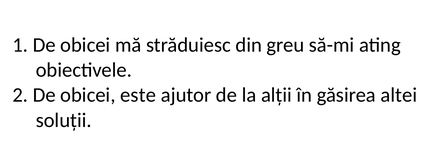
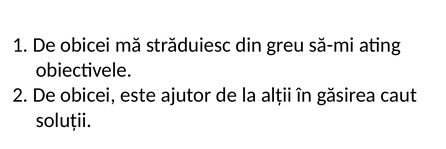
altei: altei -> caut
